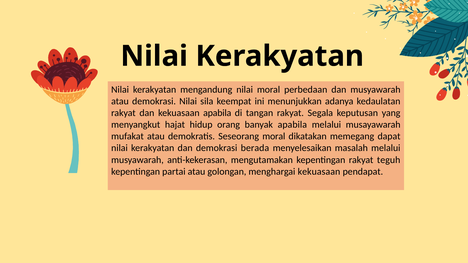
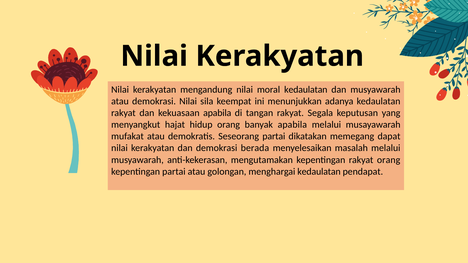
moral perbedaan: perbedaan -> kedaulatan
Seseorang moral: moral -> partai
rakyat teguh: teguh -> orang
menghargai kekuasaan: kekuasaan -> kedaulatan
